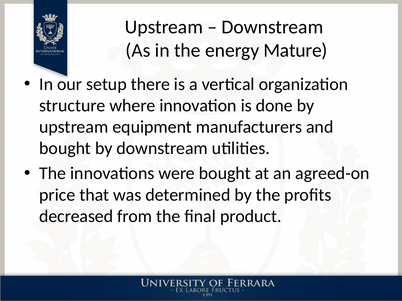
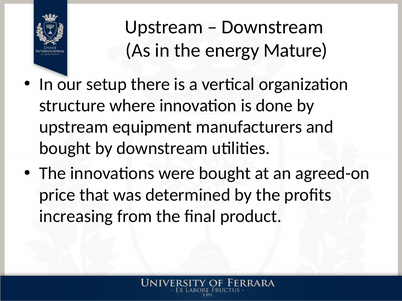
decreased: decreased -> increasing
